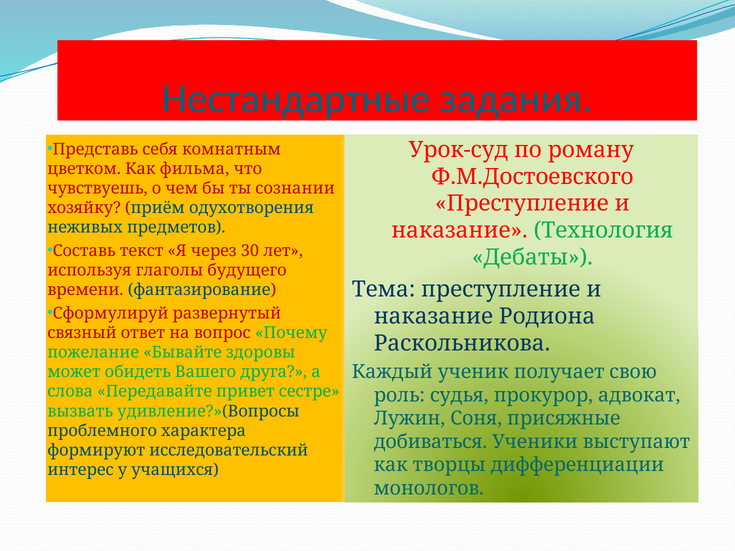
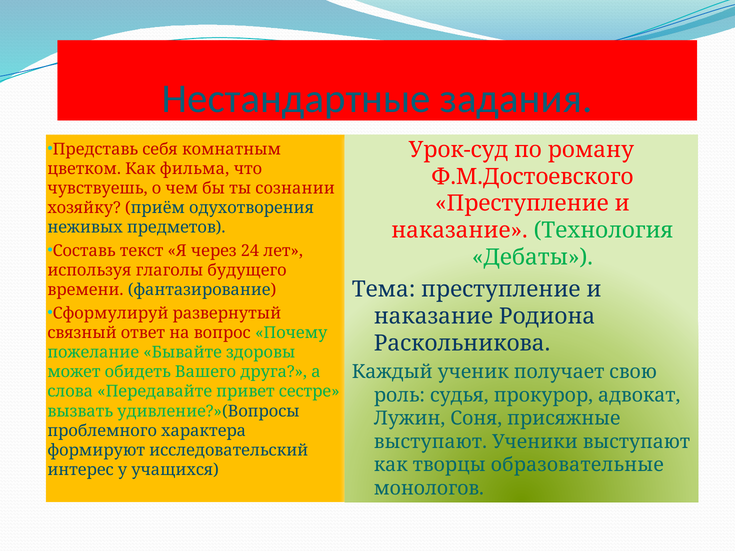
30: 30 -> 24
добиваться at (431, 442): добиваться -> выступают
дифференциации: дифференциации -> образовательные
